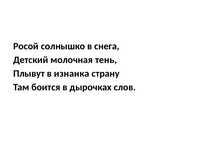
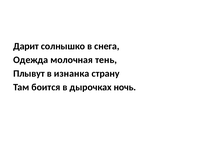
Росой: Росой -> Дарит
Детский: Детский -> Одежда
слов: слов -> ночь
